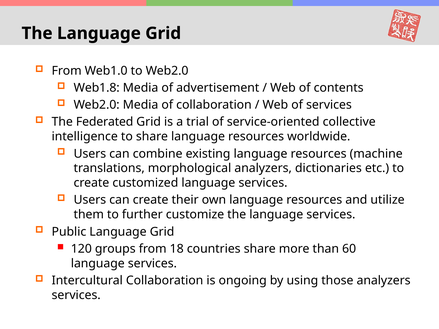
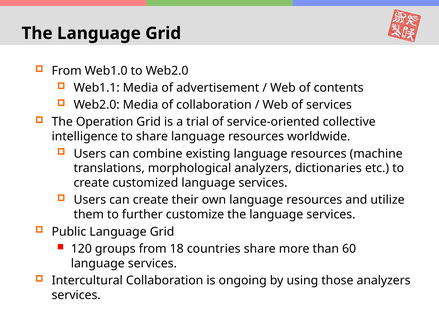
Web1.8: Web1.8 -> Web1.1
Federated: Federated -> Operation
